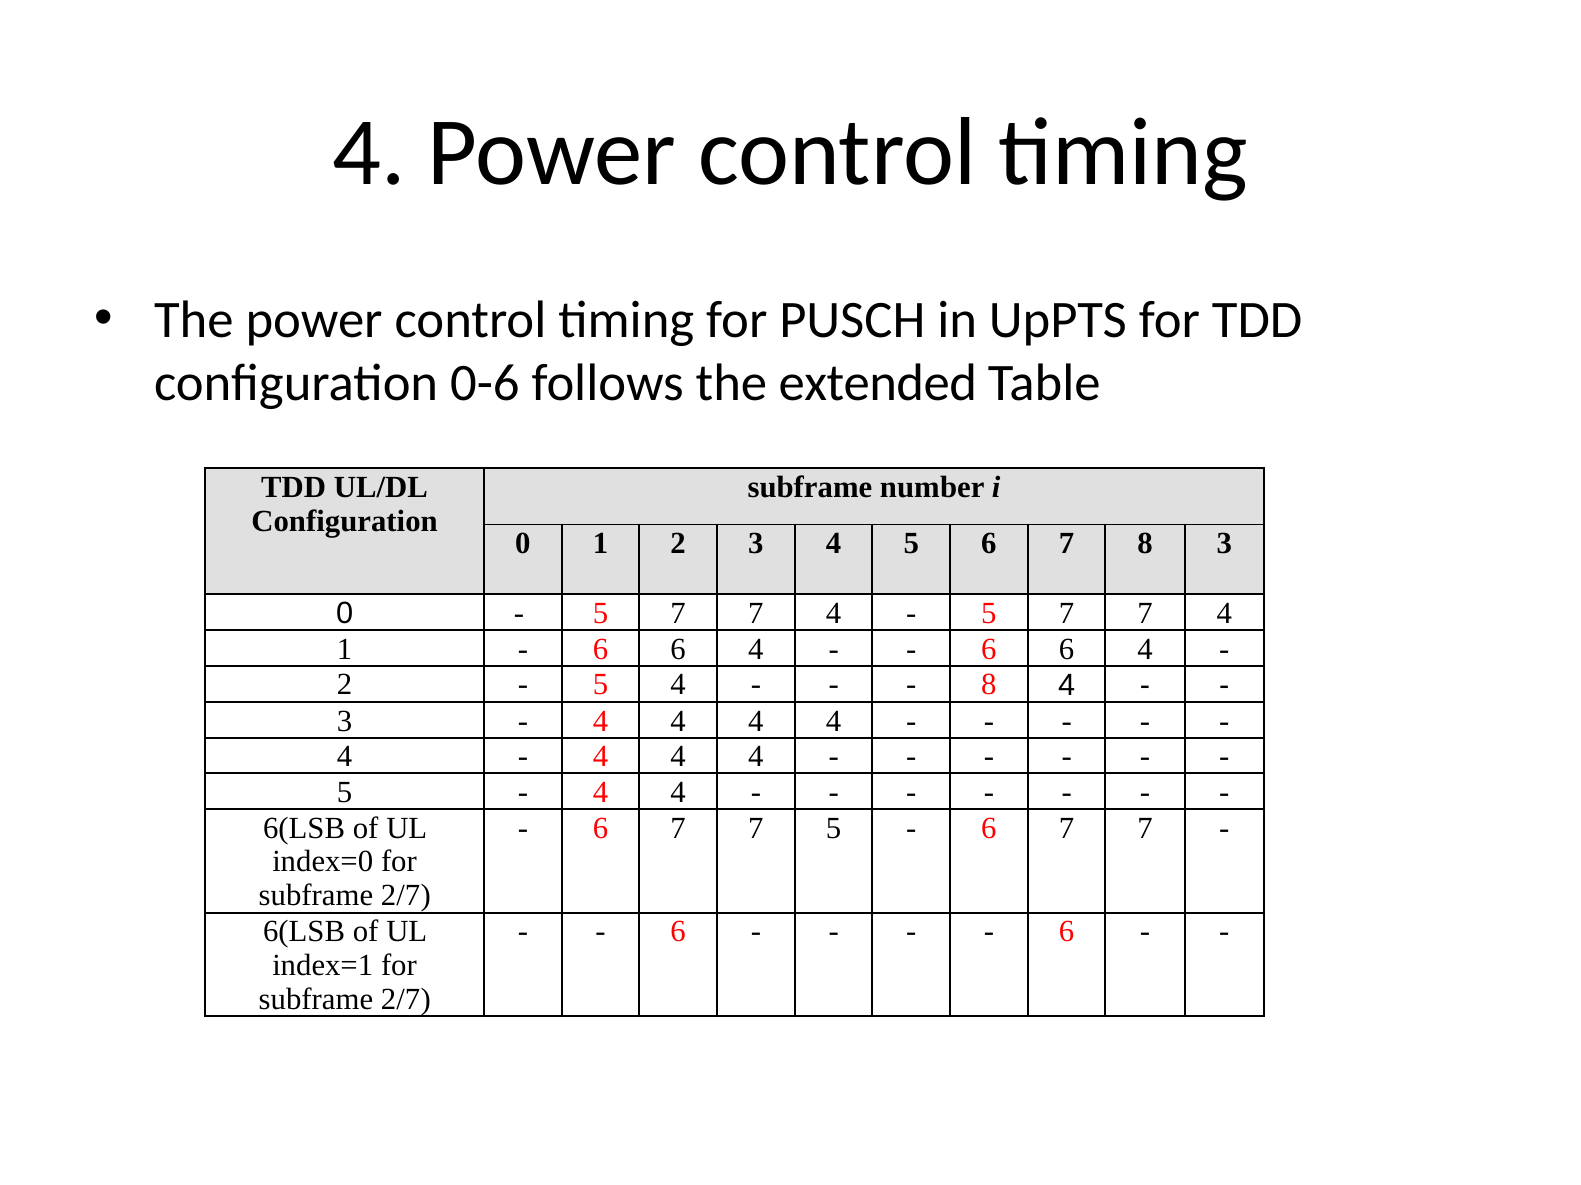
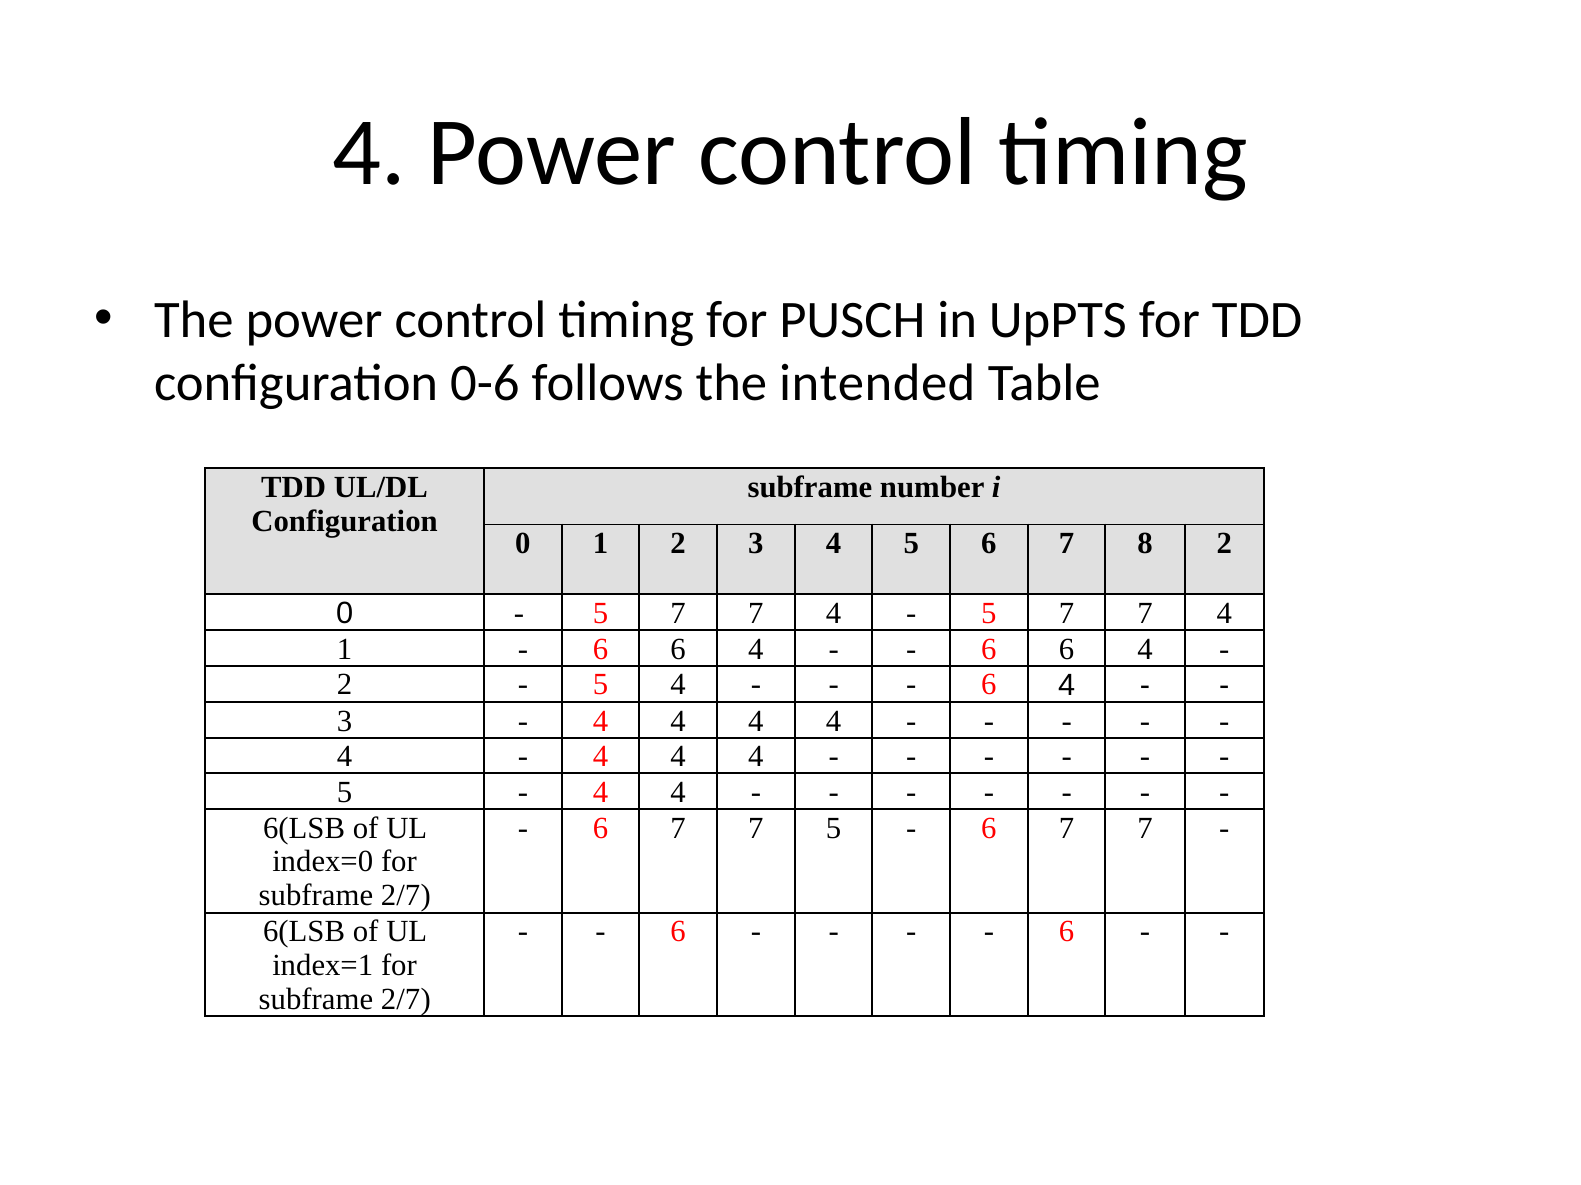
extended: extended -> intended
8 3: 3 -> 2
8 at (989, 685): 8 -> 6
